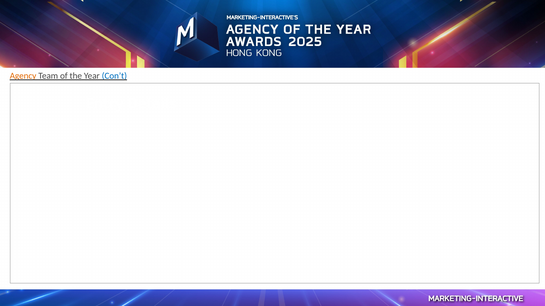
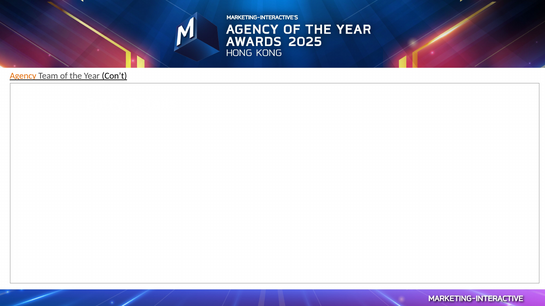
Con’t colour: blue -> black
